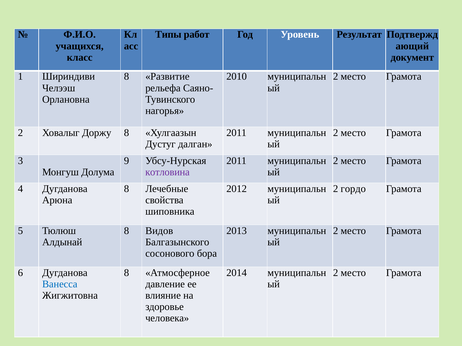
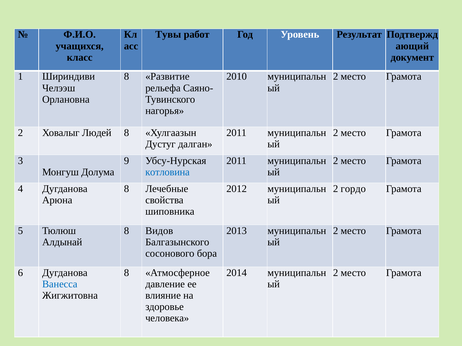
Типы: Типы -> Тувы
Доржу: Доржу -> Людей
котловина colour: purple -> blue
